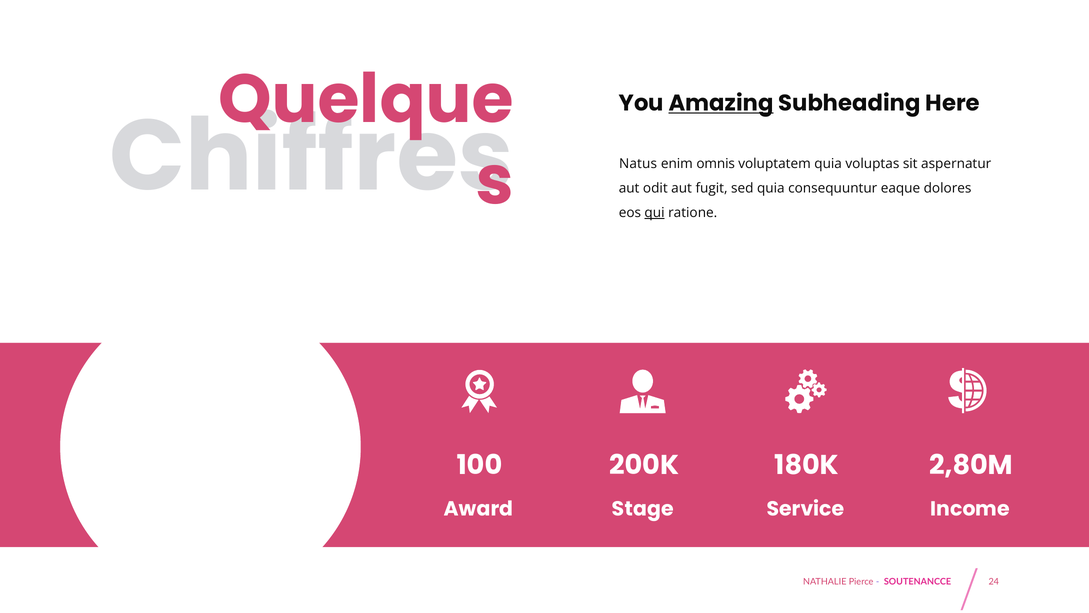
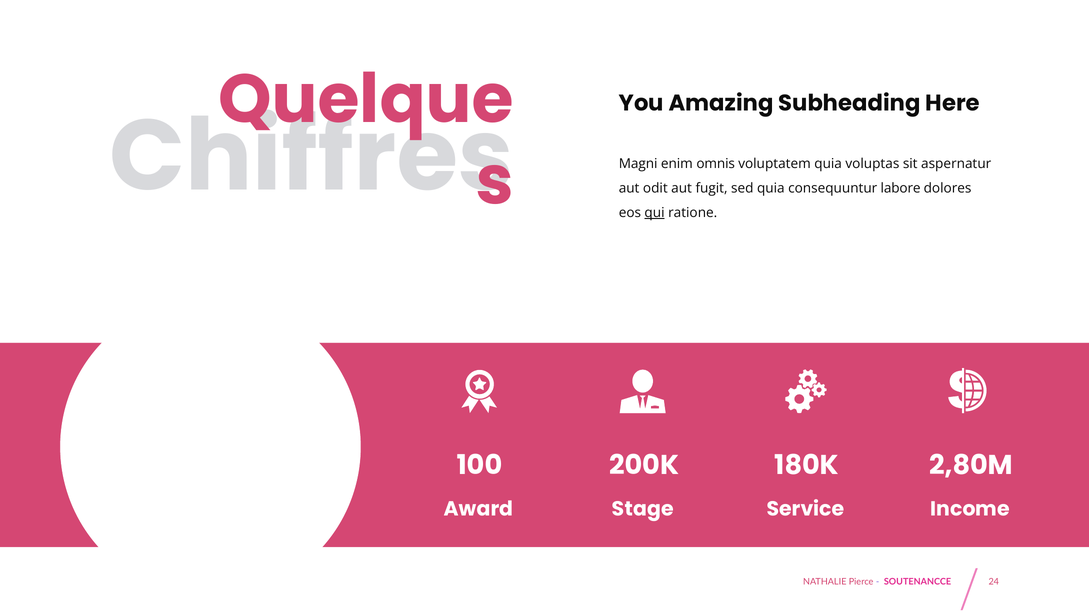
Amazing underline: present -> none
Natus: Natus -> Magni
eaque: eaque -> labore
